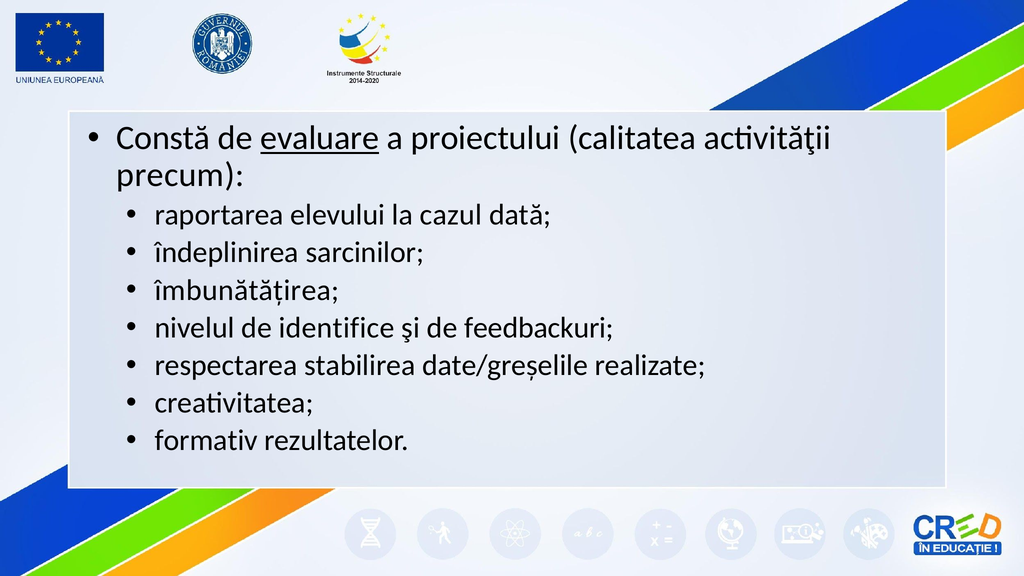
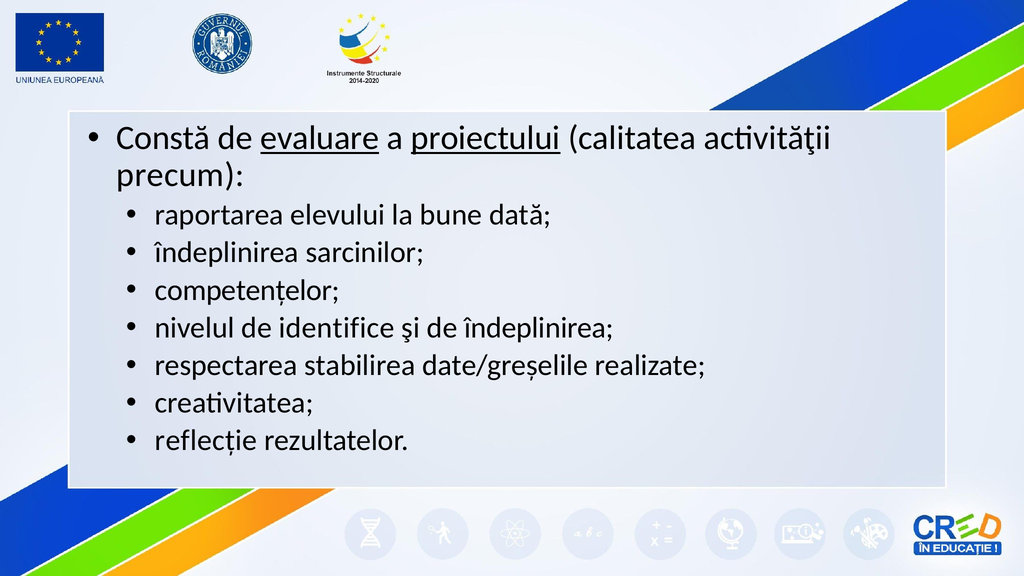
proiectului underline: none -> present
cazul: cazul -> bune
îmbunătățirea: îmbunătățirea -> competențelor
de feedbackuri: feedbackuri -> îndeplinirea
formativ: formativ -> reflecție
